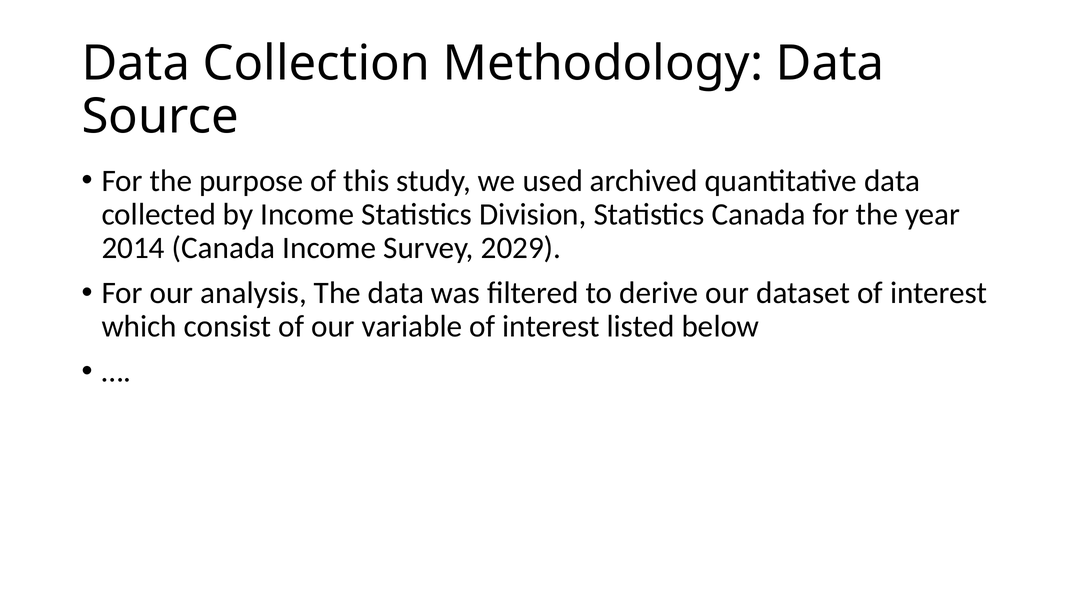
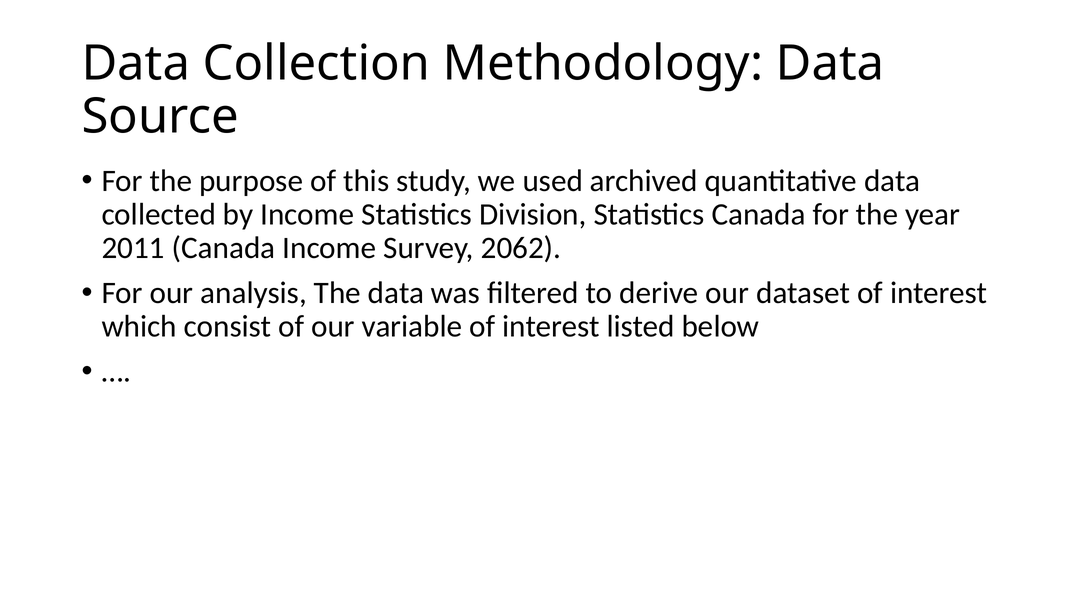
2014: 2014 -> 2011
2029: 2029 -> 2062
